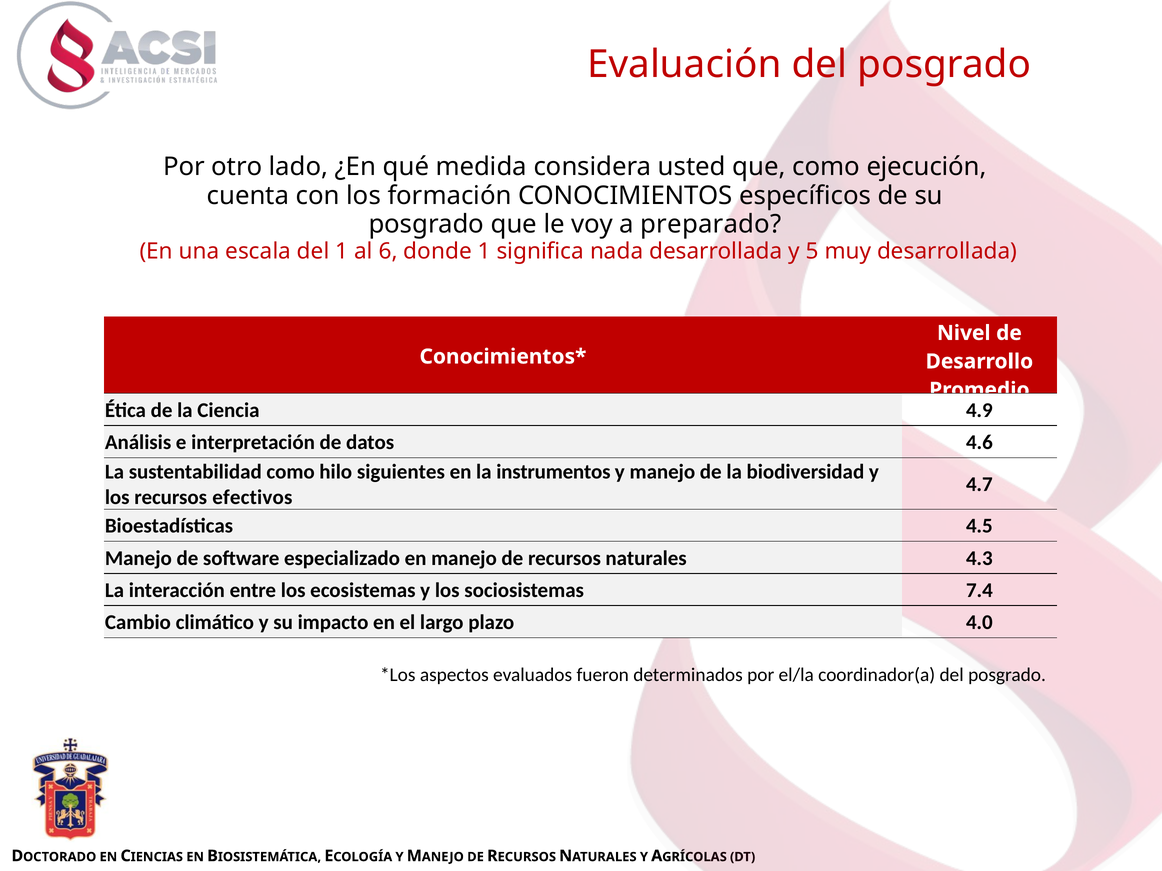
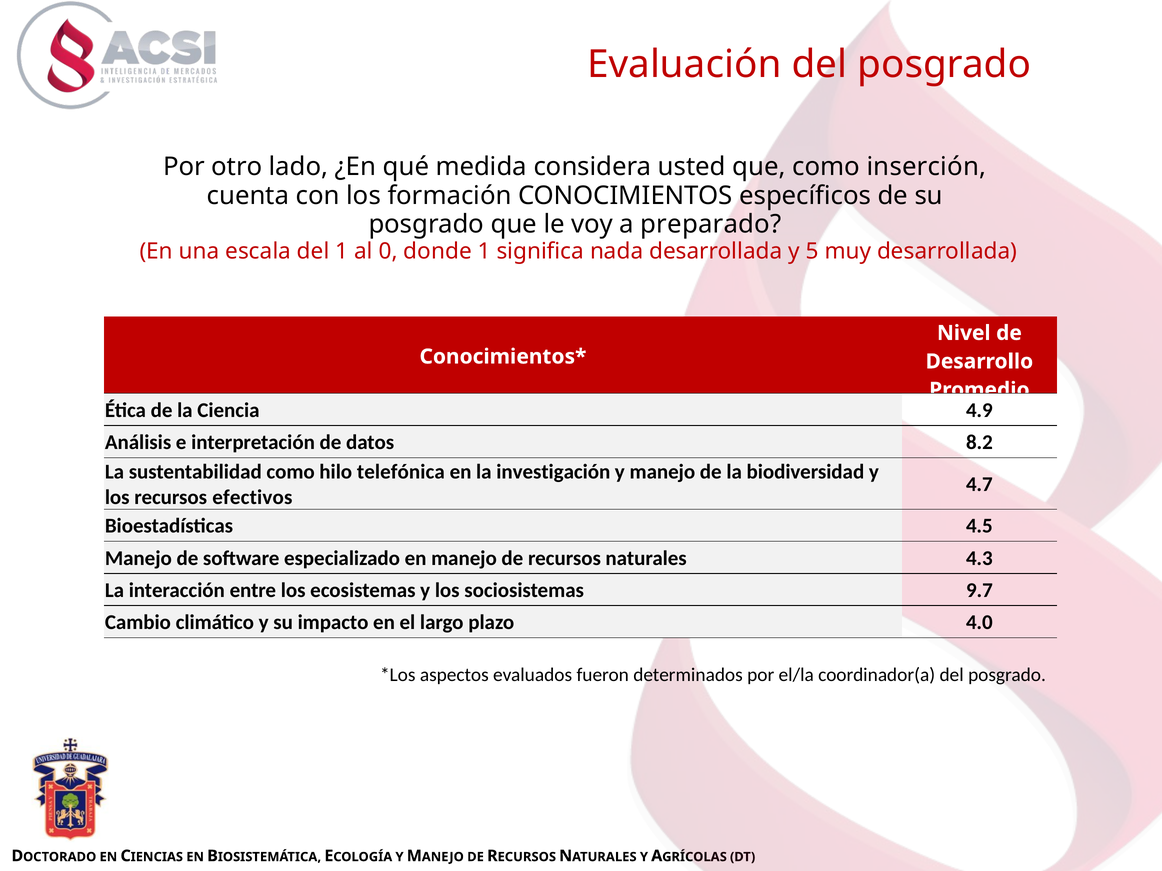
ejecución: ejecución -> inserción
6: 6 -> 0
4.6: 4.6 -> 8.2
siguientes: siguientes -> telefónica
instrumentos: instrumentos -> investigación
7.4: 7.4 -> 9.7
